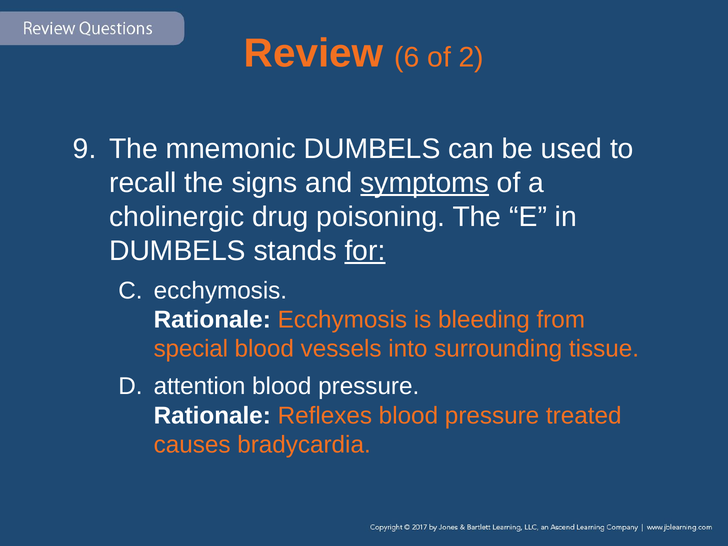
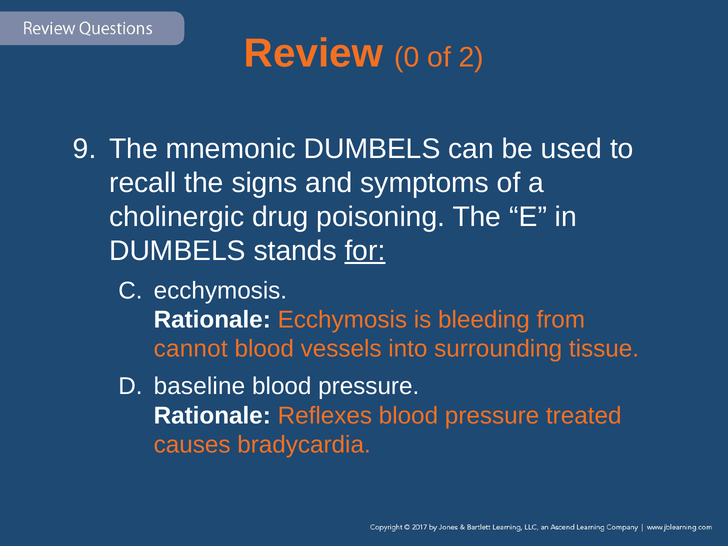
6: 6 -> 0
symptoms underline: present -> none
special: special -> cannot
attention: attention -> baseline
